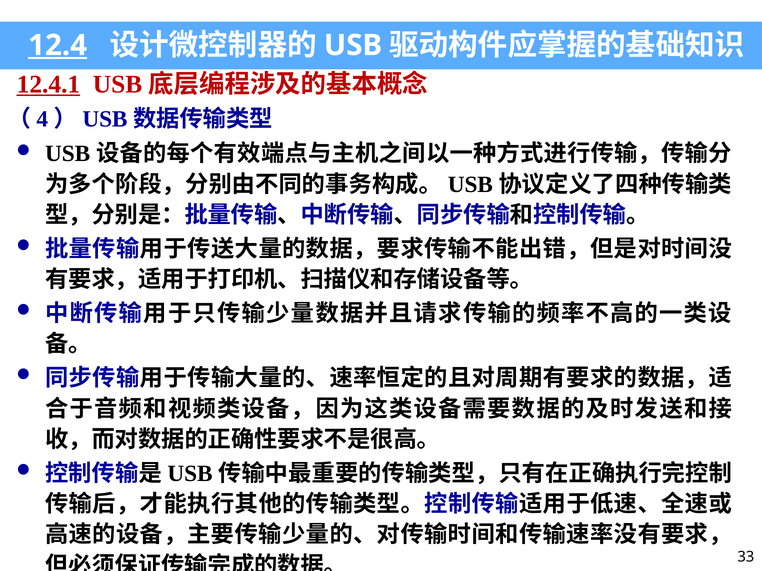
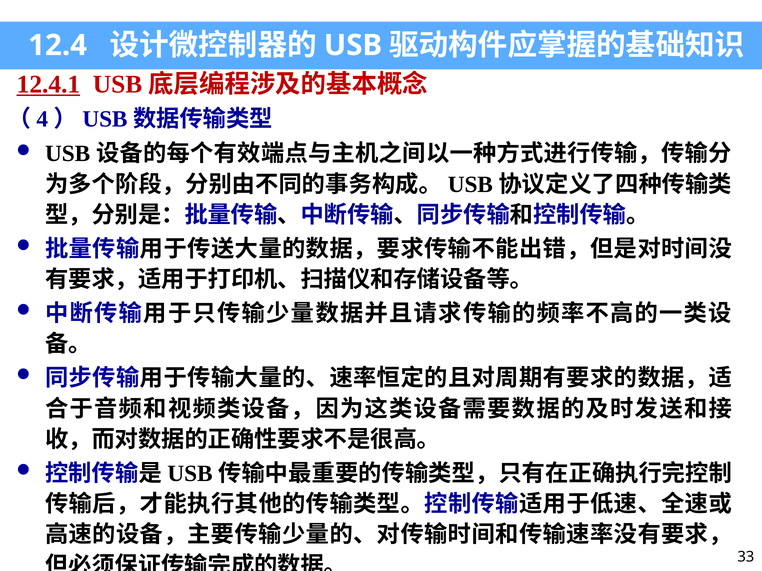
12.4 underline: present -> none
